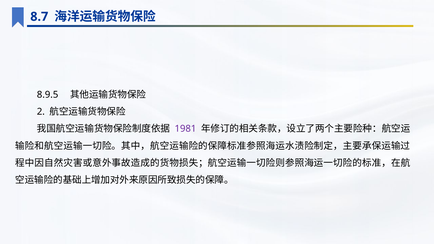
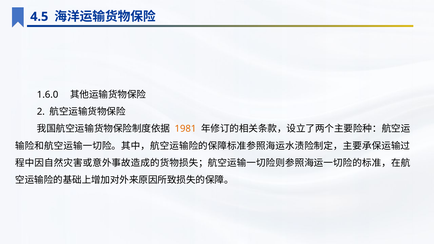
8.7: 8.7 -> 4.5
8.9.5: 8.9.5 -> 1.6.0
1981 colour: purple -> orange
